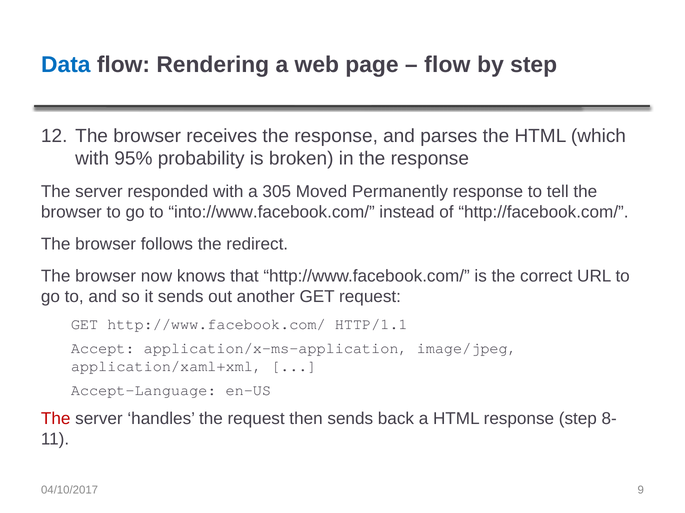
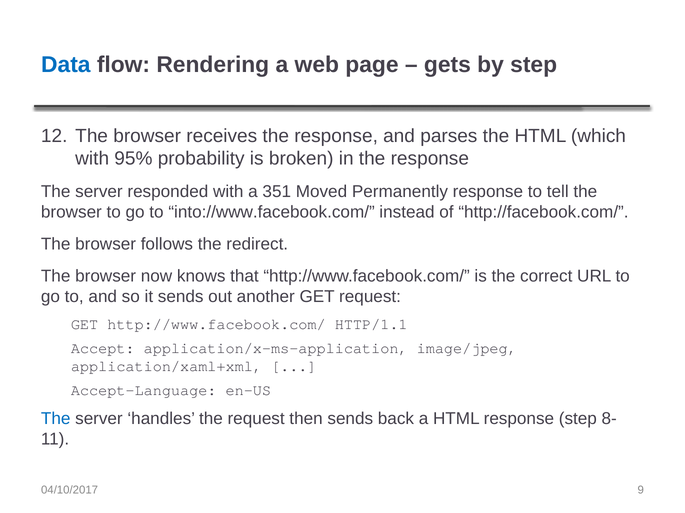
flow at (447, 65): flow -> gets
305: 305 -> 351
The at (56, 419) colour: red -> blue
